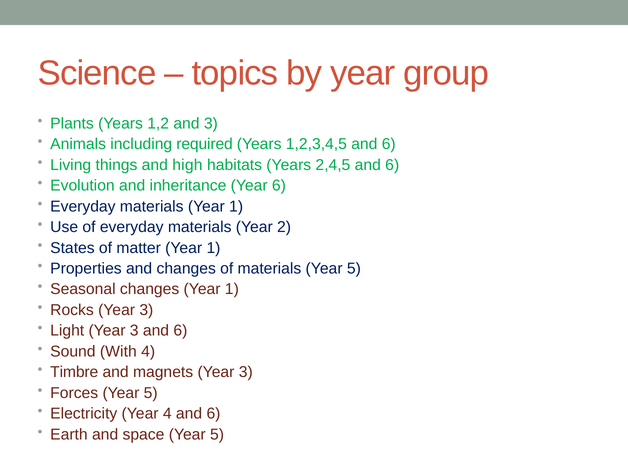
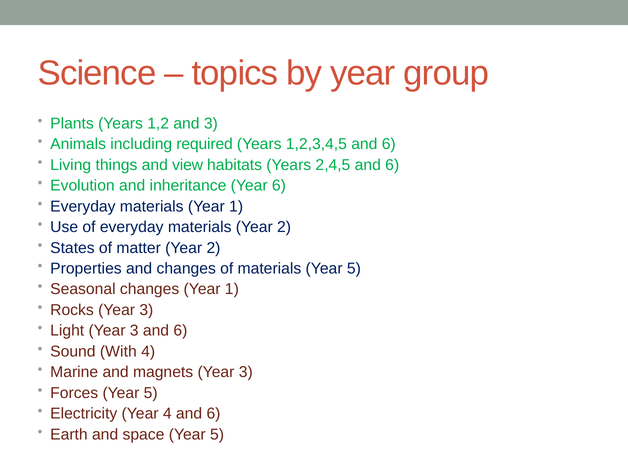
high: high -> view
matter Year 1: 1 -> 2
Timbre: Timbre -> Marine
